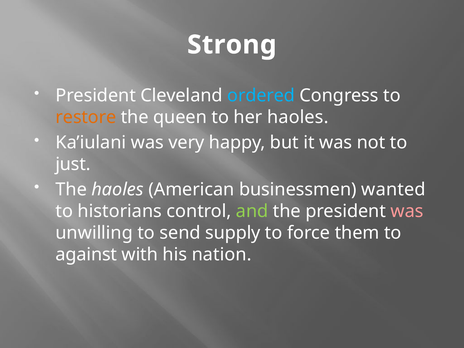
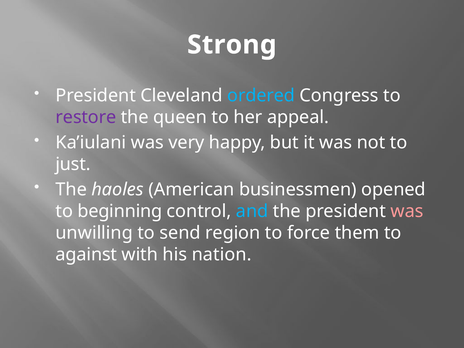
restore colour: orange -> purple
her haoles: haoles -> appeal
wanted: wanted -> opened
historians: historians -> beginning
and colour: light green -> light blue
supply: supply -> region
